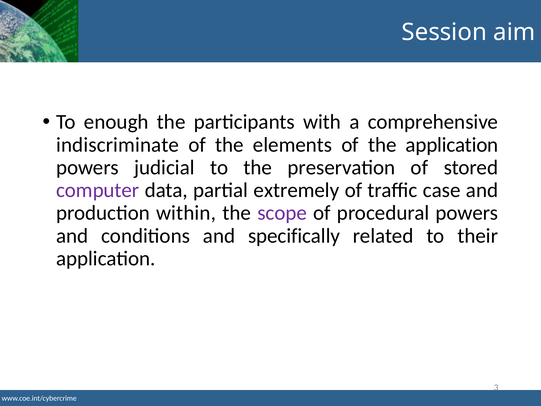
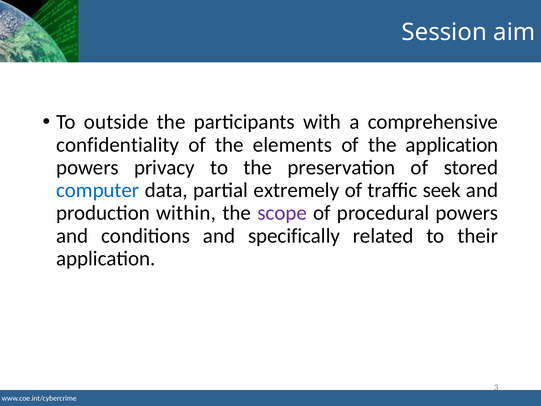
enough: enough -> outside
indiscriminate: indiscriminate -> confidentiality
judicial: judicial -> privacy
computer colour: purple -> blue
case: case -> seek
